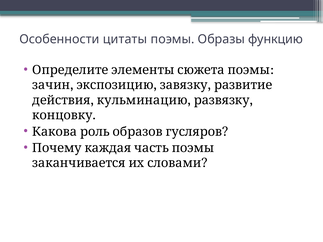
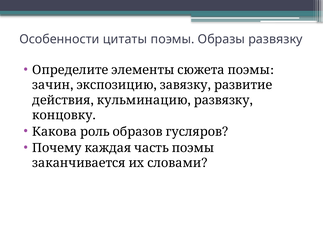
Образы функцию: функцию -> развязку
